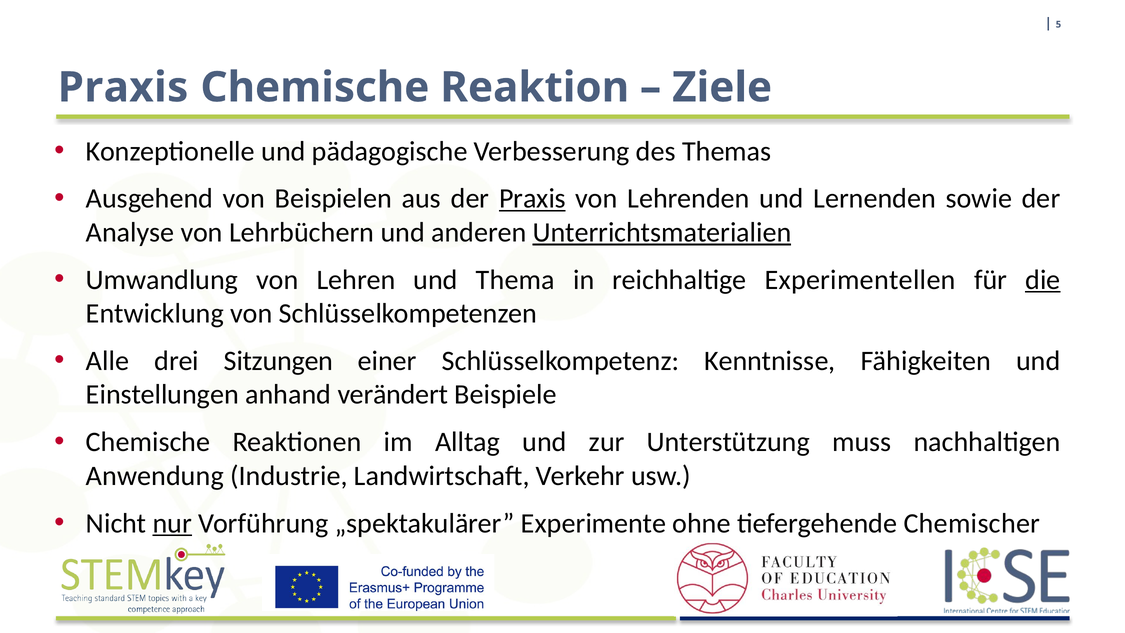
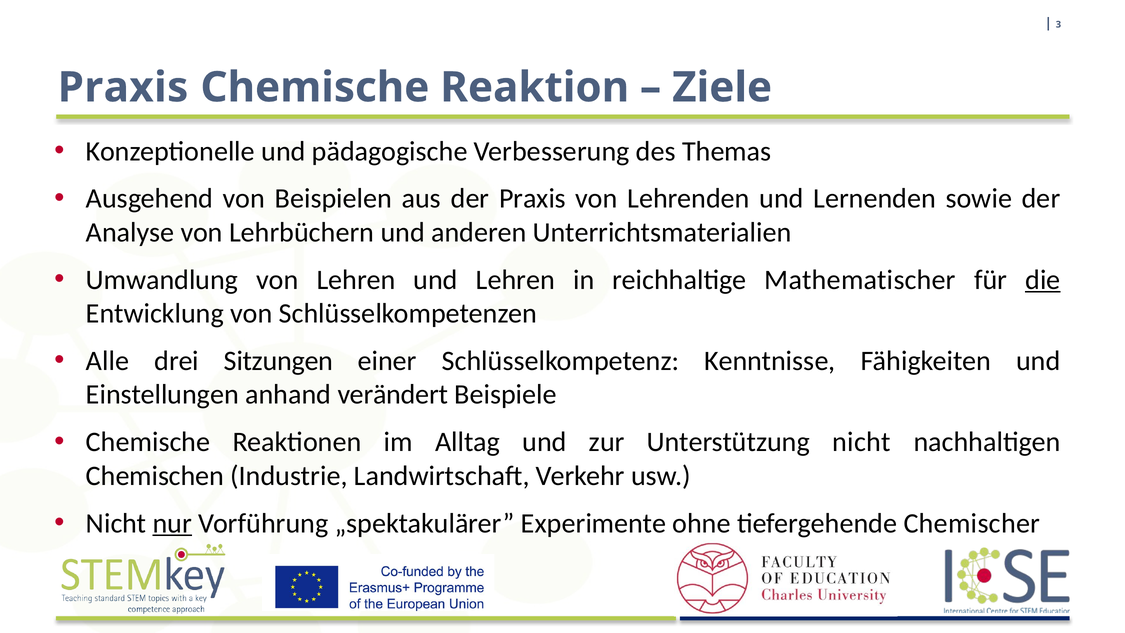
5: 5 -> 3
Praxis at (532, 199) underline: present -> none
Unterrichtsmaterialien underline: present -> none
und Thema: Thema -> Lehren
Experimentellen: Experimentellen -> Mathematischer
Unterstützung muss: muss -> nicht
Anwendung: Anwendung -> Chemischen
